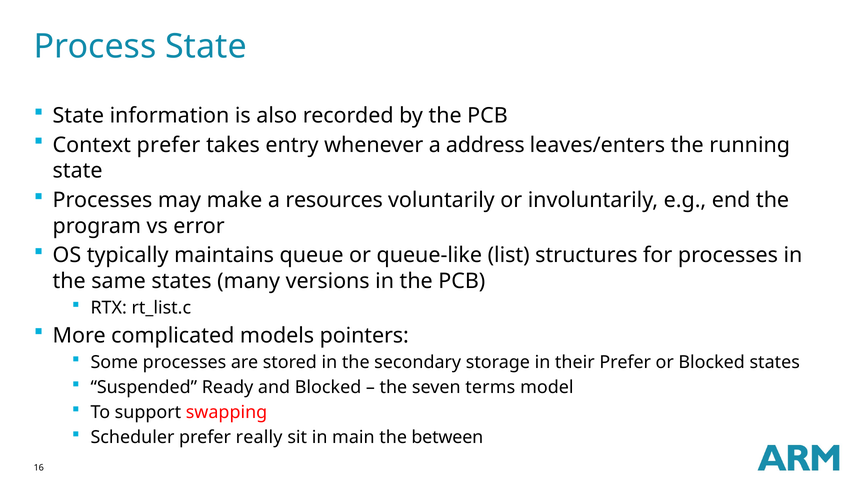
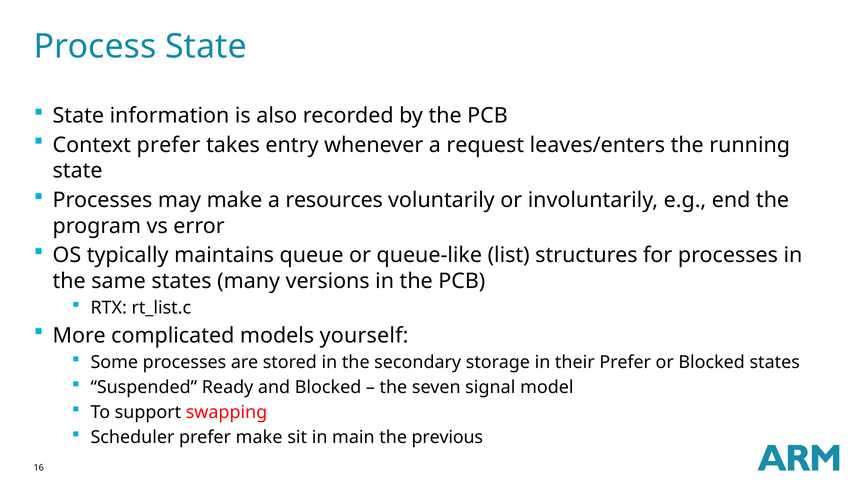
address: address -> request
pointers: pointers -> yourself
terms: terms -> signal
prefer really: really -> make
between: between -> previous
